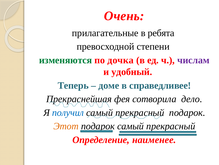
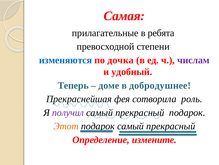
Очень: Очень -> Самая
изменяются colour: green -> blue
справедливее: справедливее -> добродушнее
дело: дело -> роль
получил colour: blue -> purple
наименее: наименее -> измените
